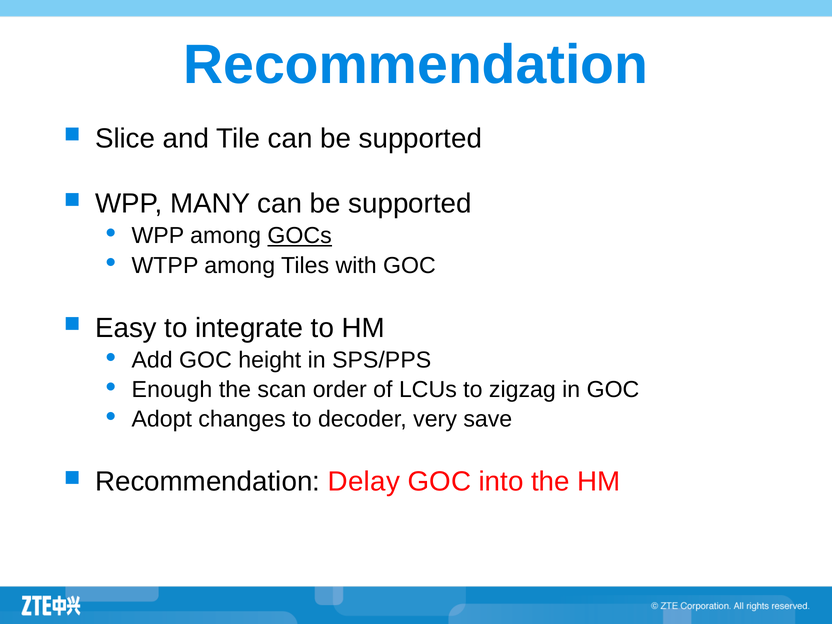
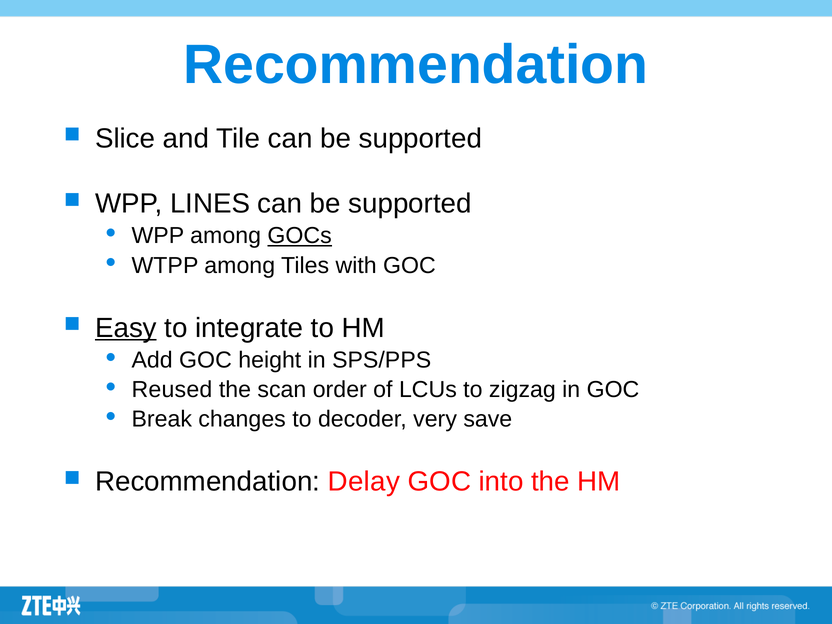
MANY: MANY -> LINES
Easy underline: none -> present
Enough: Enough -> Reused
Adopt: Adopt -> Break
